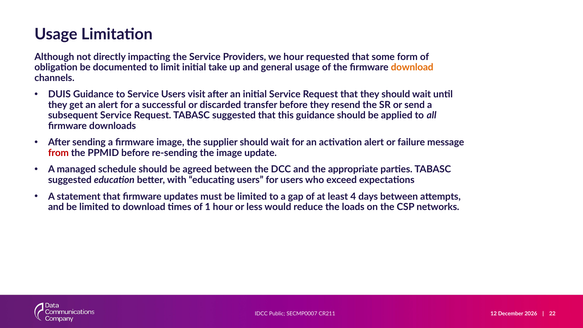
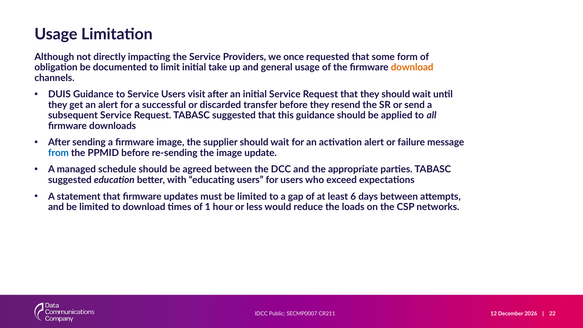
we hour: hour -> once
from colour: red -> blue
4: 4 -> 6
